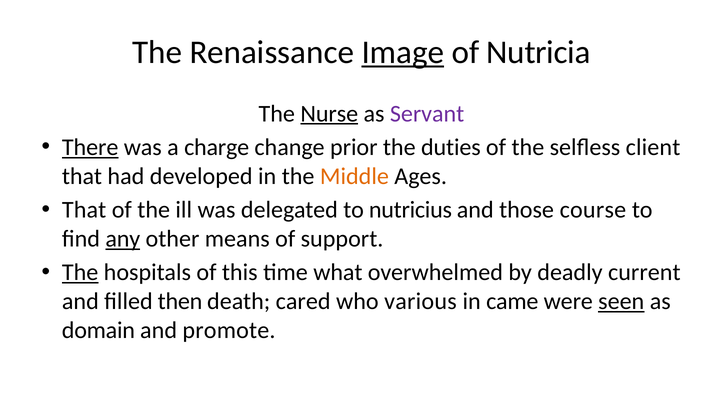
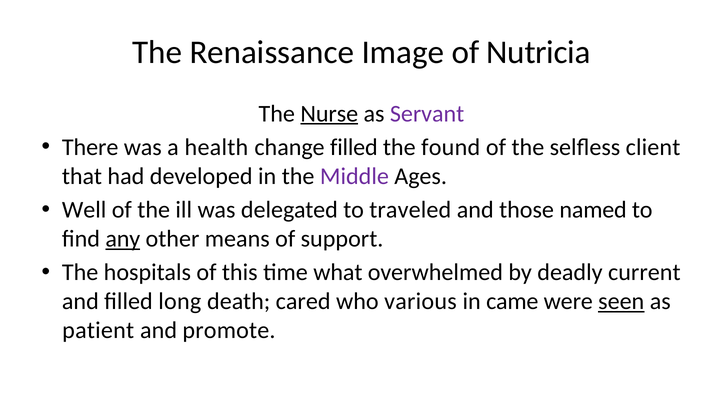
Image underline: present -> none
There underline: present -> none
charge: charge -> health
change prior: prior -> filled
duties: duties -> found
Middle colour: orange -> purple
That at (84, 210): That -> Well
nutricius: nutricius -> traveled
course: course -> named
The at (80, 273) underline: present -> none
then: then -> long
domain: domain -> patient
